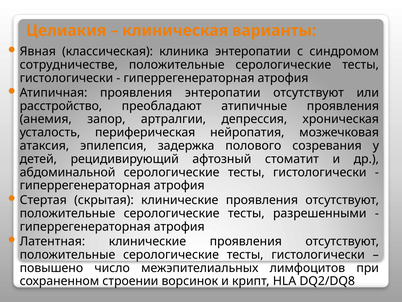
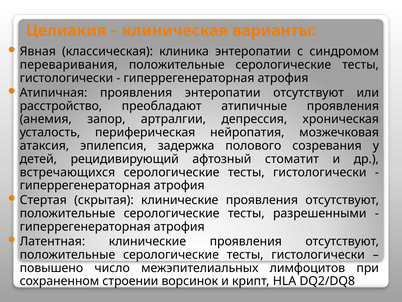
сотрудничестве: сотрудничестве -> переваривания
абдоминальной: абдоминальной -> встречающихся
